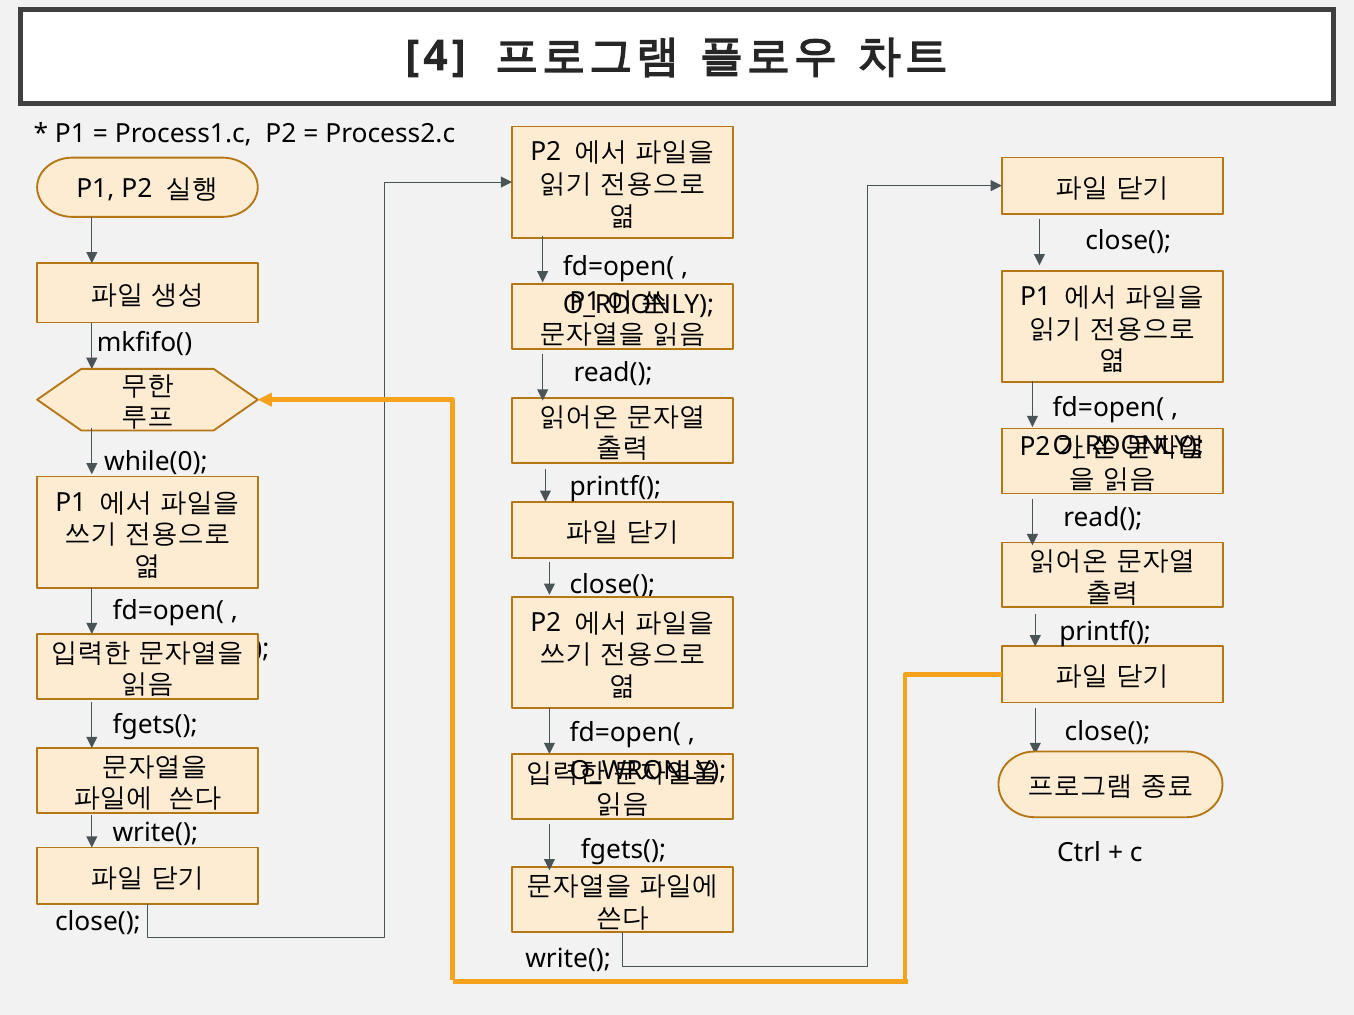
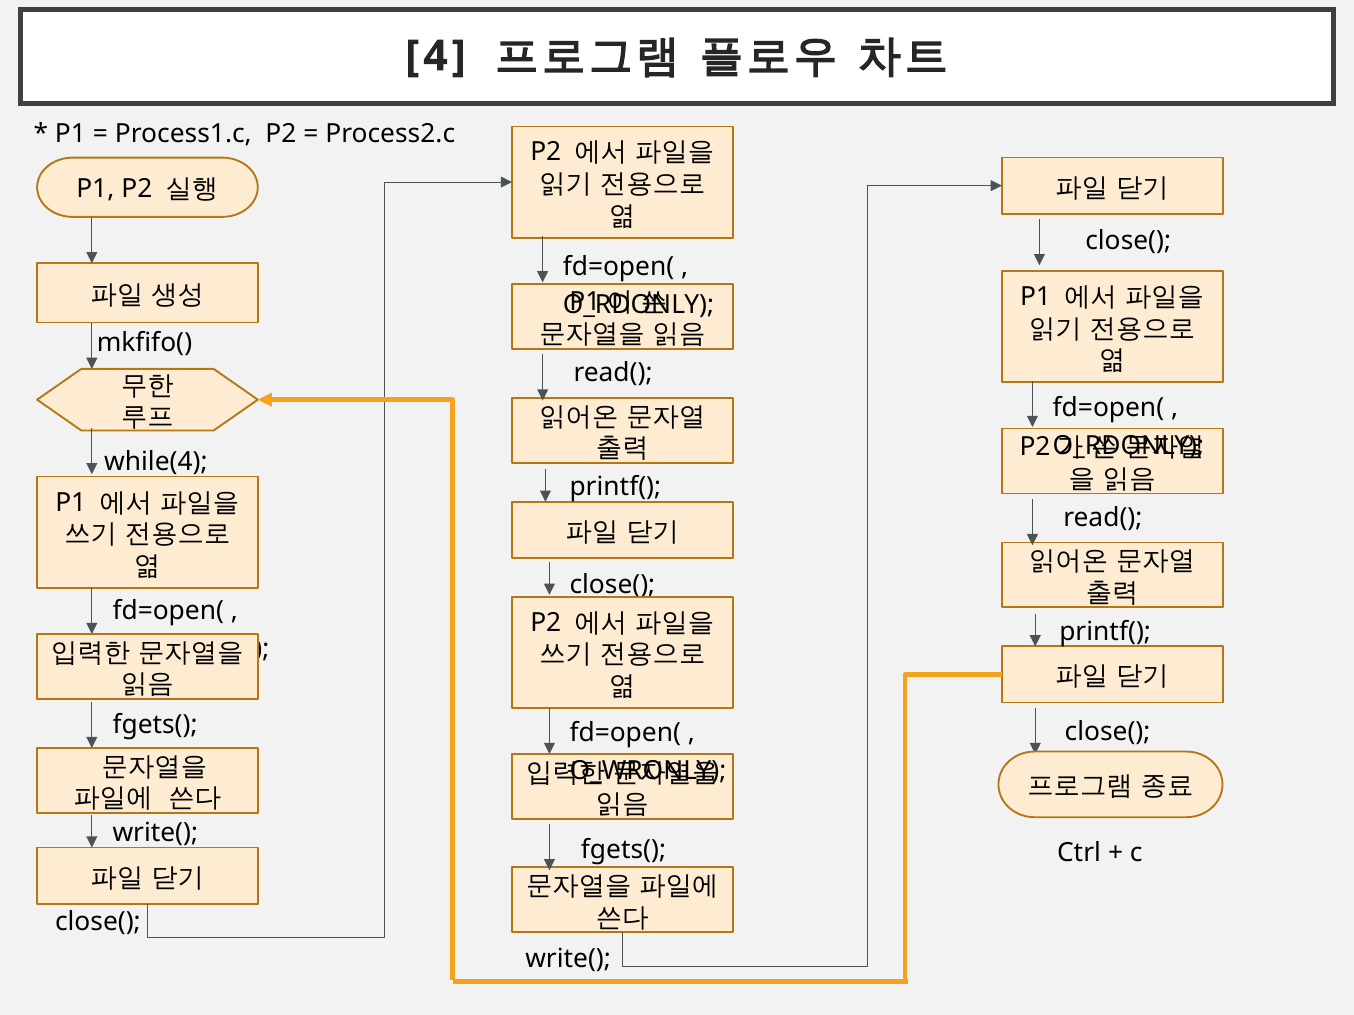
while(0: while(0 -> while(4
